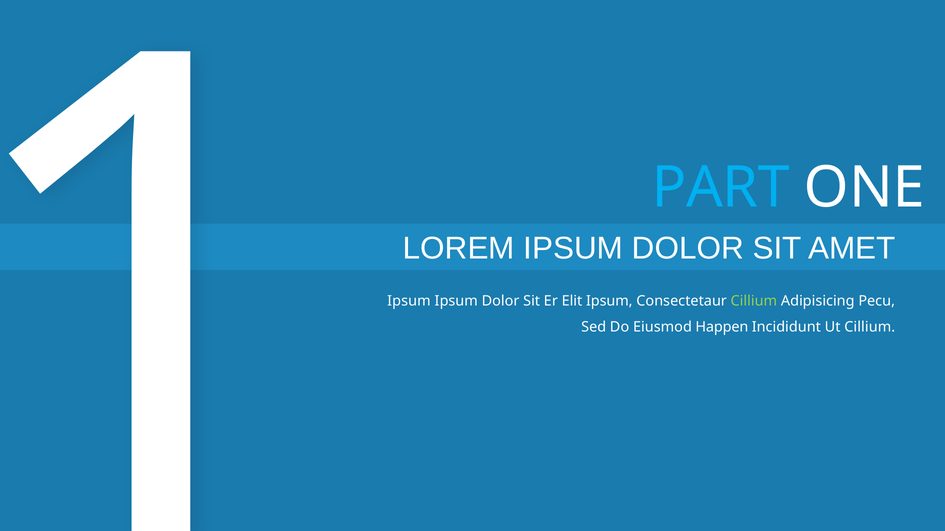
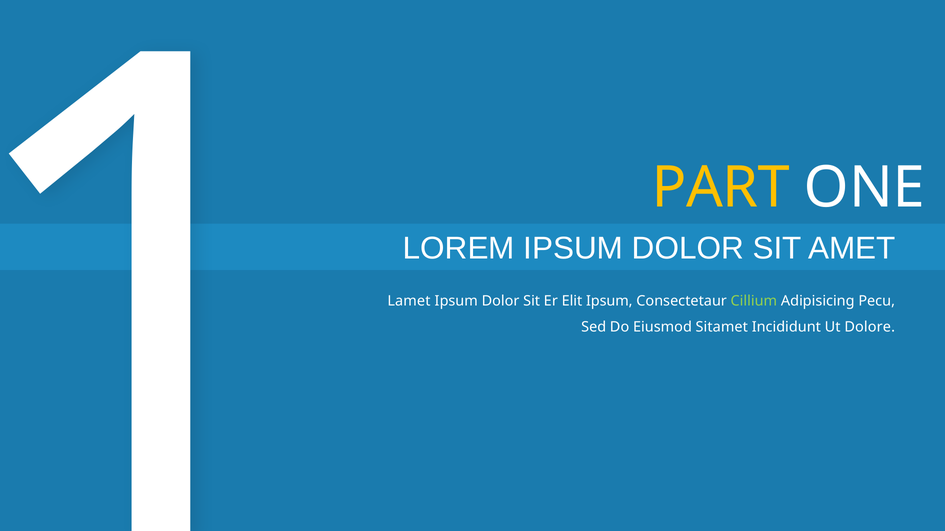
PART colour: light blue -> yellow
Ipsum at (409, 301): Ipsum -> Lamet
Happen: Happen -> Sitamet
Ut Cillium: Cillium -> Dolore
